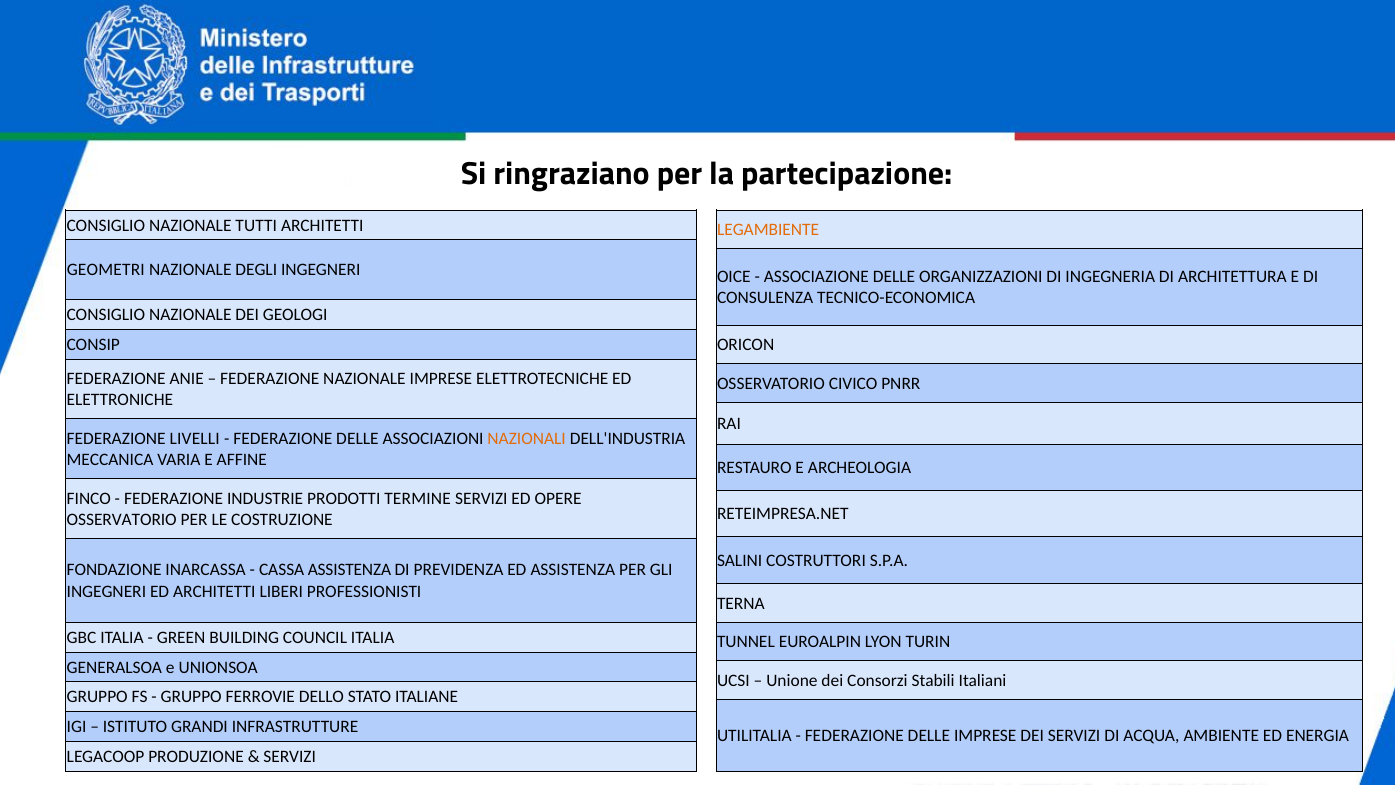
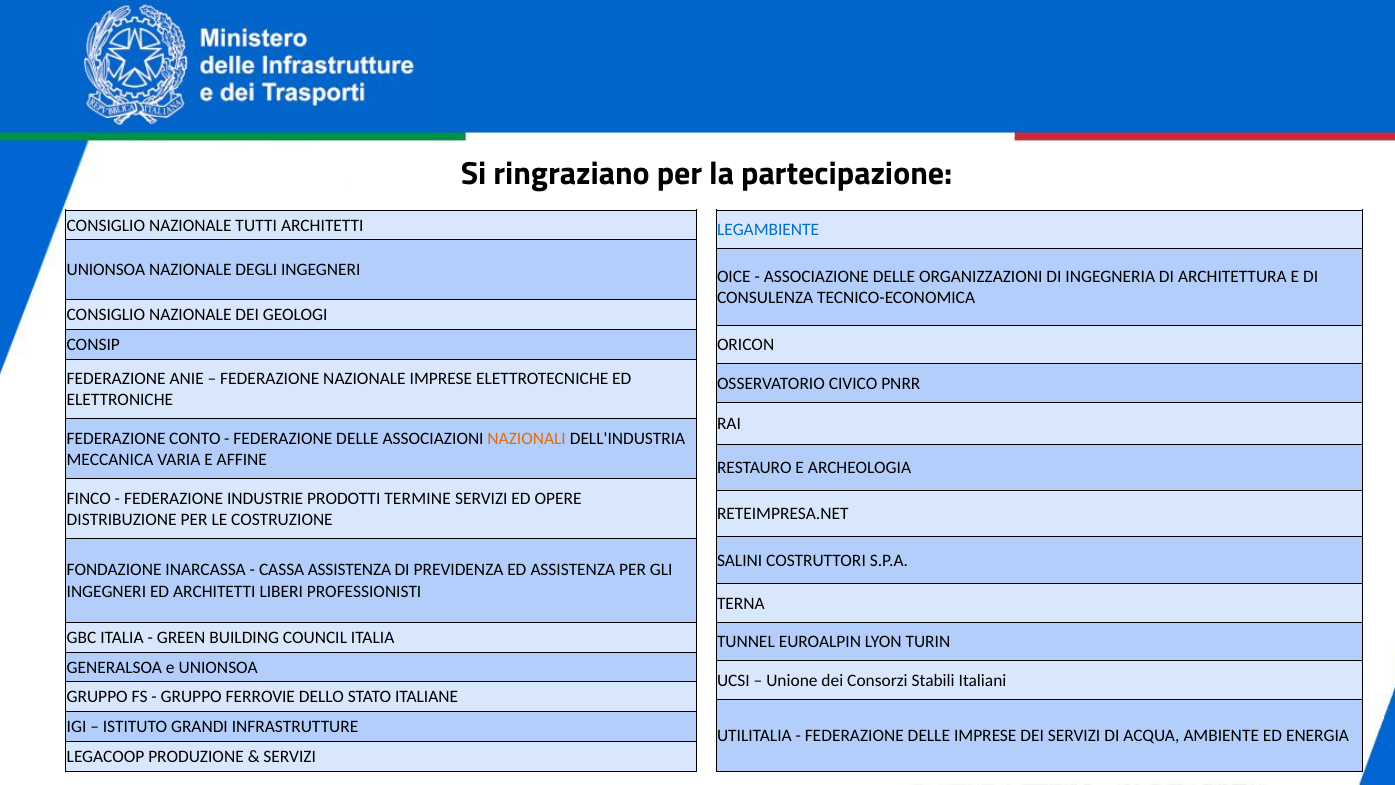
LEGAMBIENTE colour: orange -> blue
GEOMETRI at (106, 270): GEOMETRI -> UNIONSOA
LIVELLI: LIVELLI -> CONTO
OSSERVATORIO at (122, 519): OSSERVATORIO -> DISTRIBUZIONE
